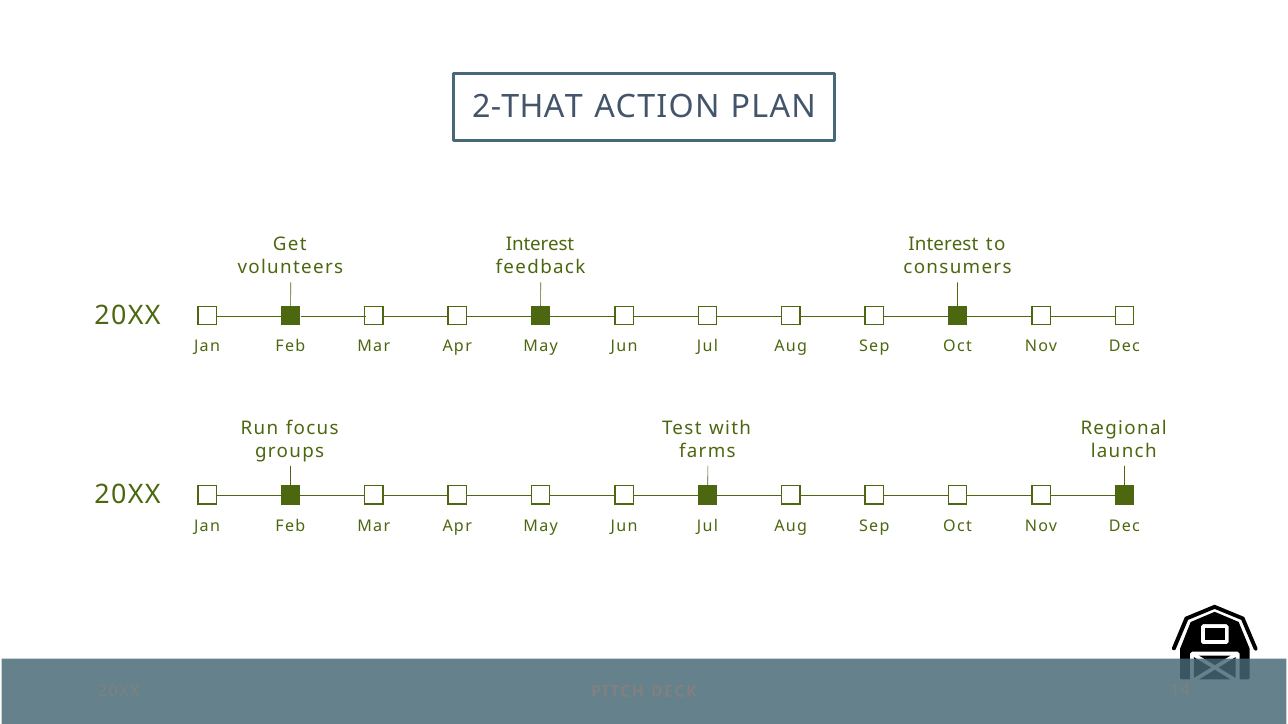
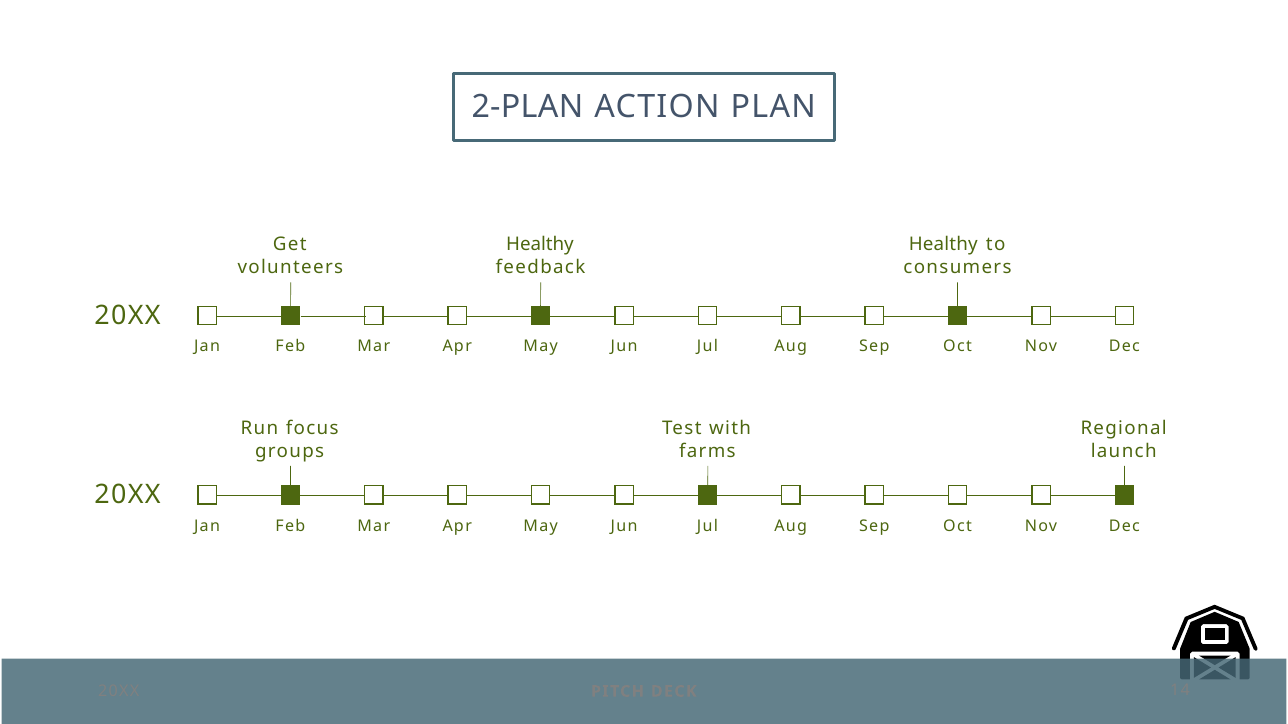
2-THAT: 2-THAT -> 2-PLAN
Interest at (540, 245): Interest -> Healthy
Interest at (943, 245): Interest -> Healthy
